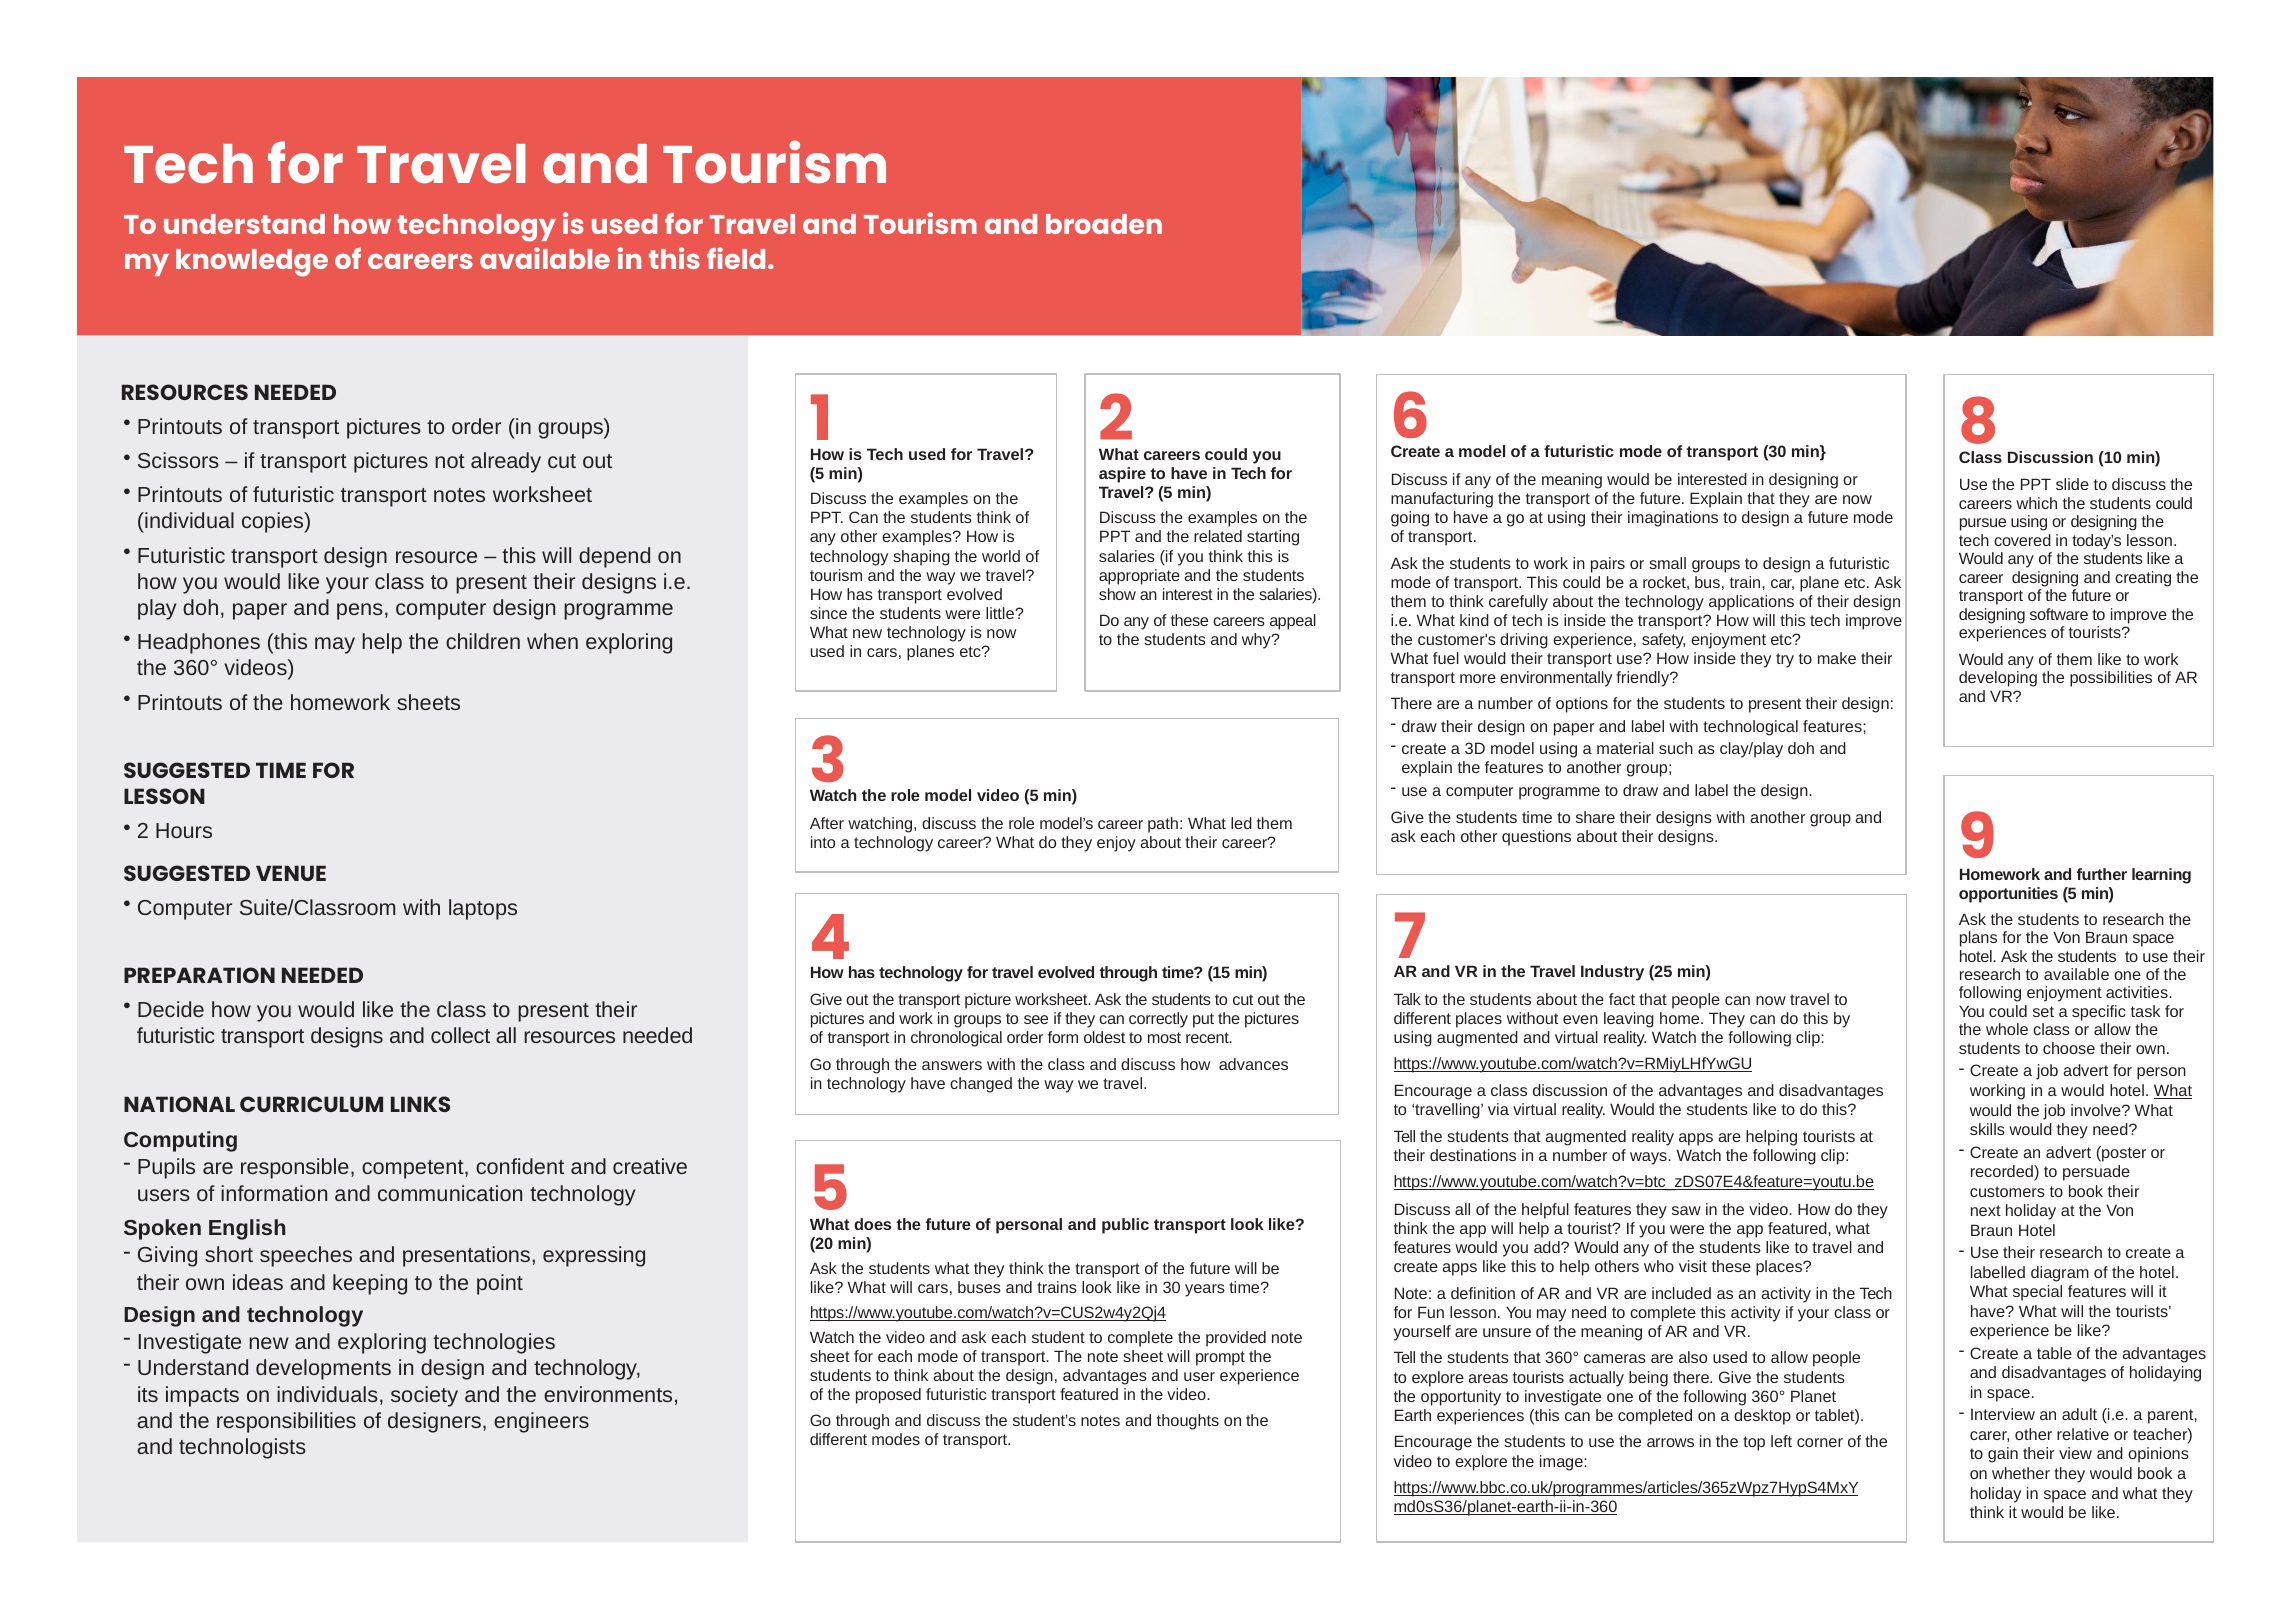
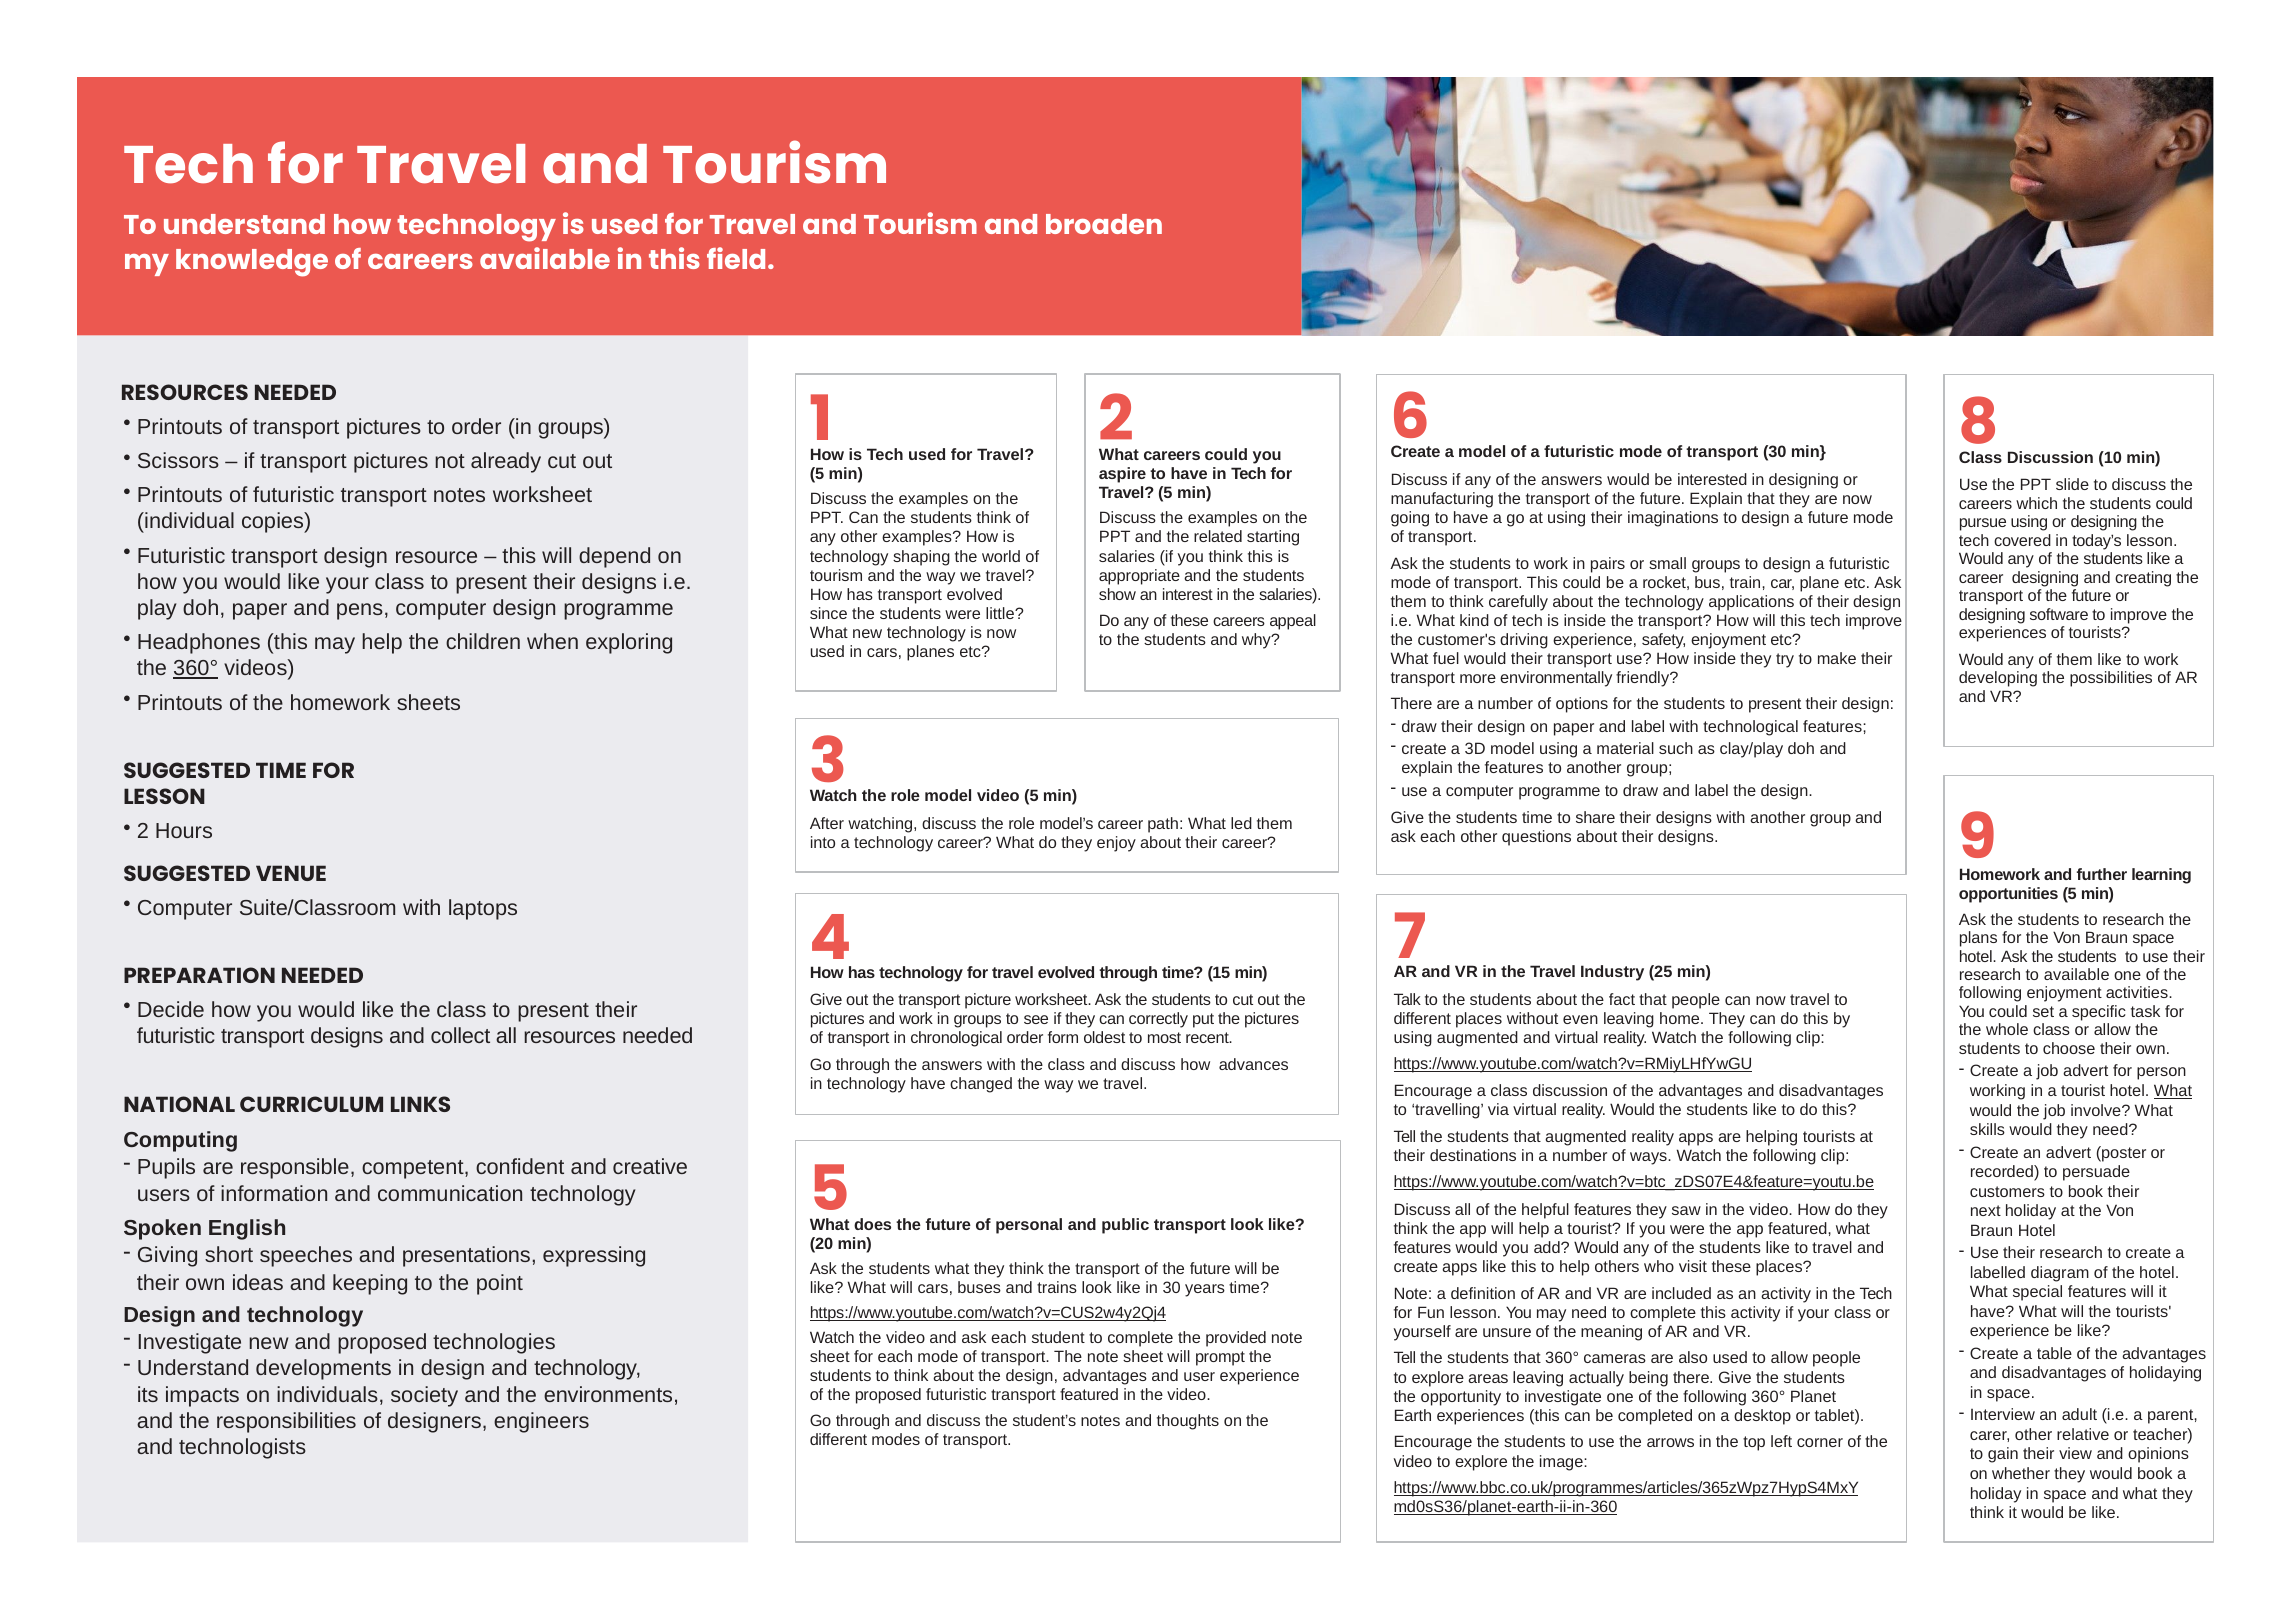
any of the meaning: meaning -> answers
360° at (196, 669) underline: none -> present
in a would: would -> tourist
and exploring: exploring -> proposed
areas tourists: tourists -> leaving
